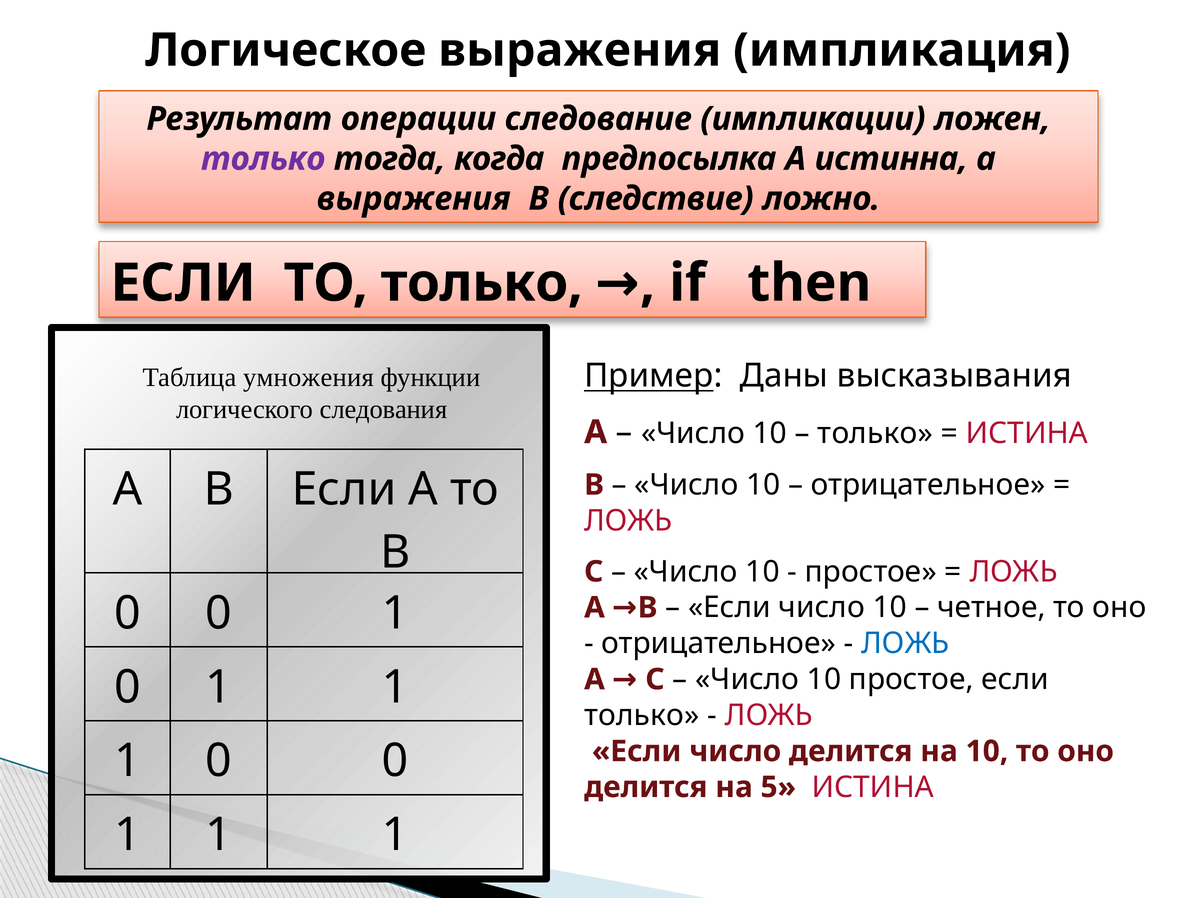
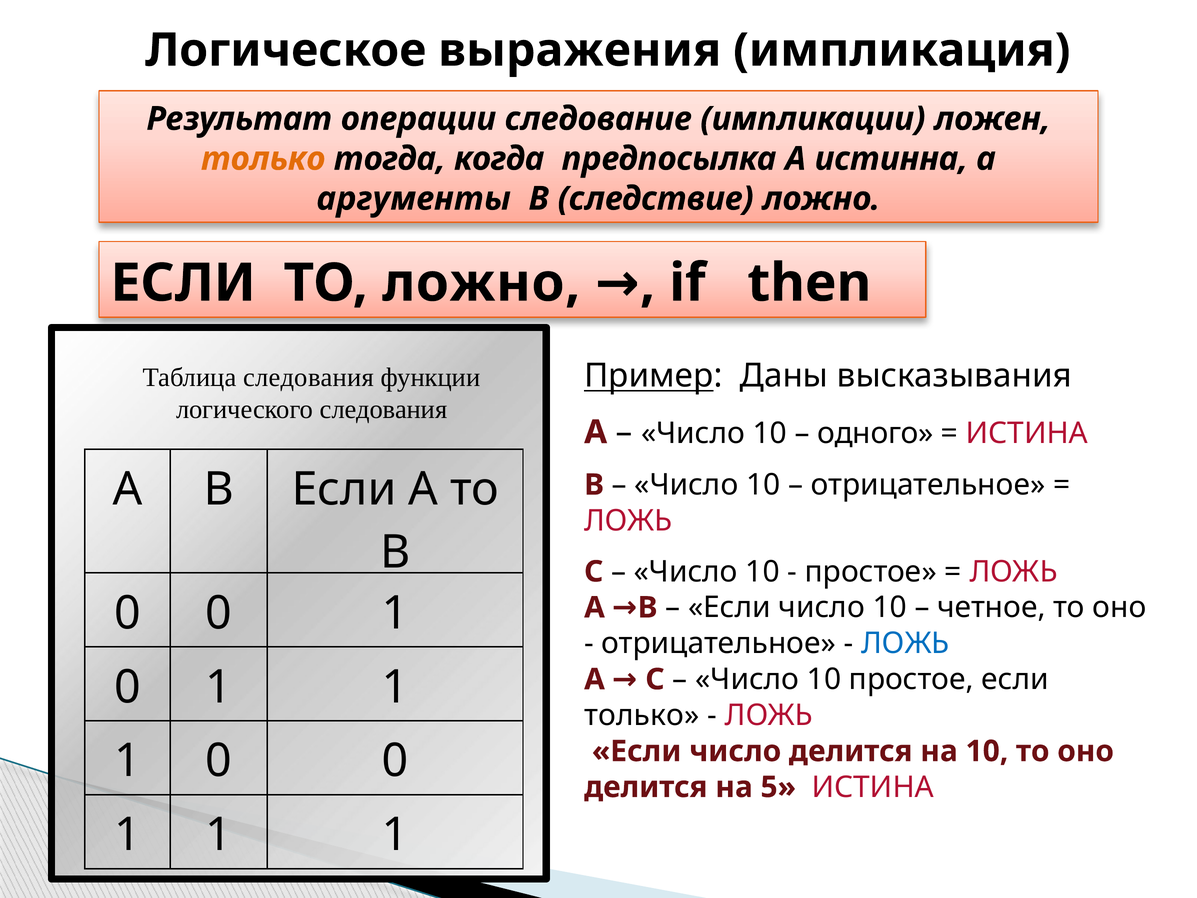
только at (263, 159) colour: purple -> orange
выражения at (414, 199): выражения -> аргументы
ТО только: только -> ложно
Таблица умножения: умножения -> следования
только at (875, 433): только -> одного
